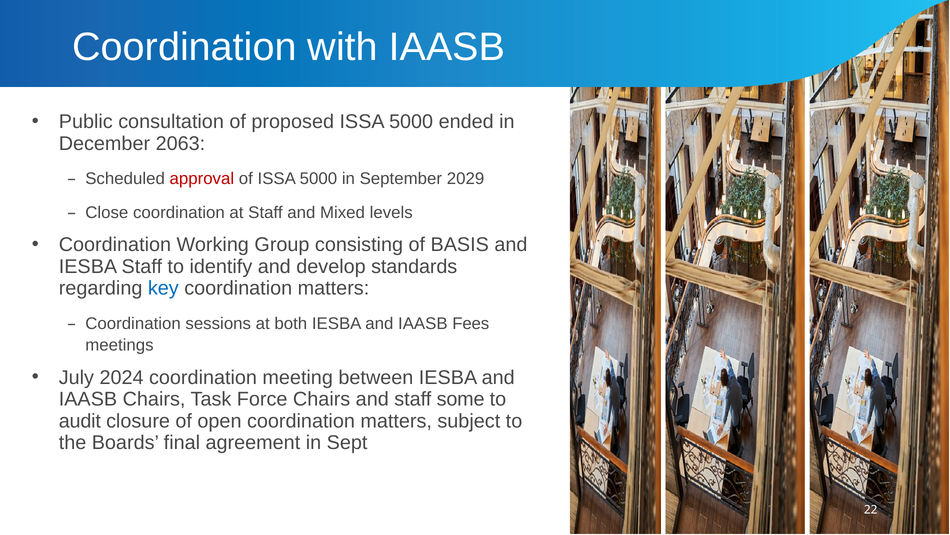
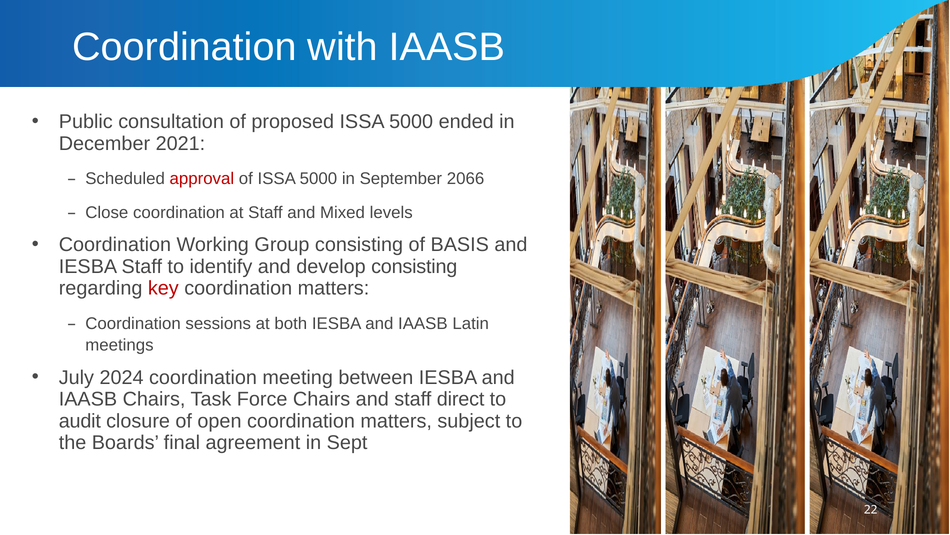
2063: 2063 -> 2021
2029: 2029 -> 2066
develop standards: standards -> consisting
key colour: blue -> red
Fees: Fees -> Latin
some: some -> direct
